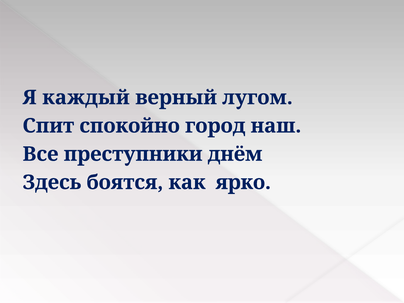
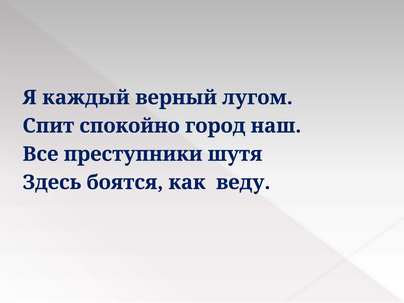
днём: днём -> шутя
ярко: ярко -> веду
